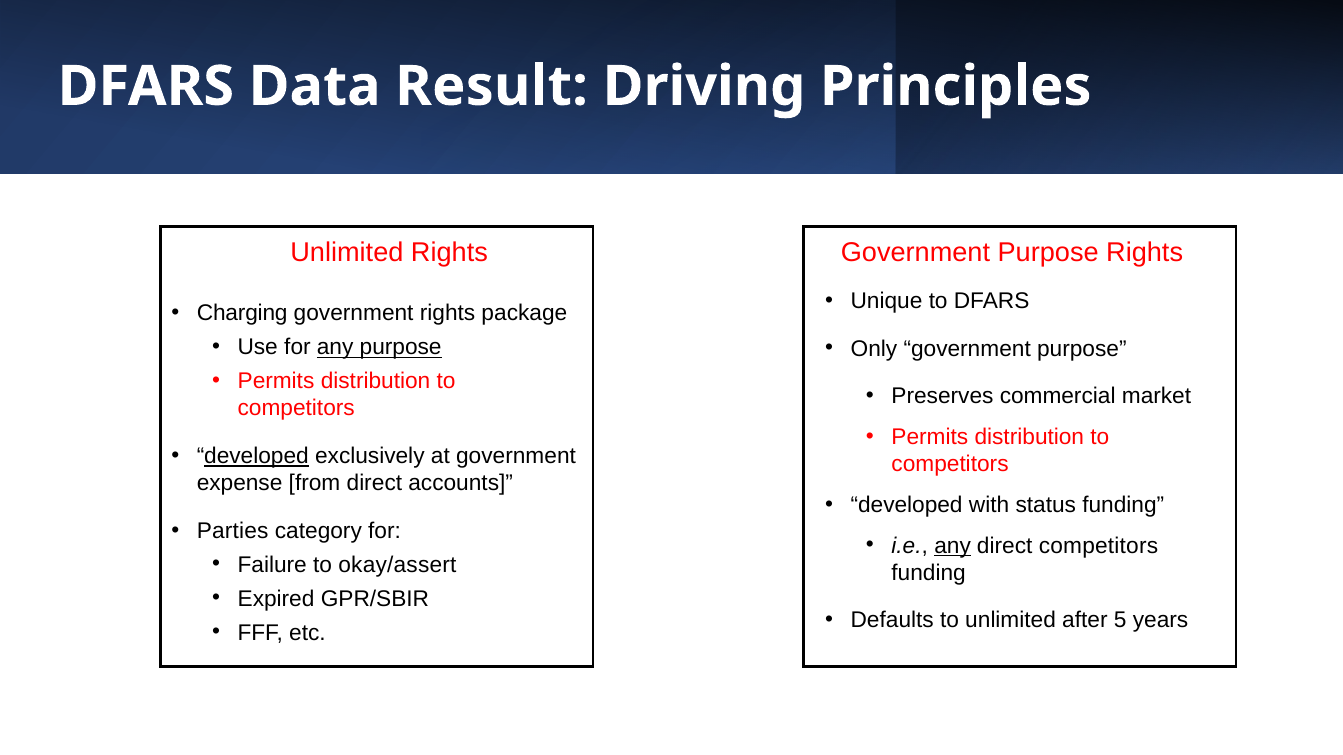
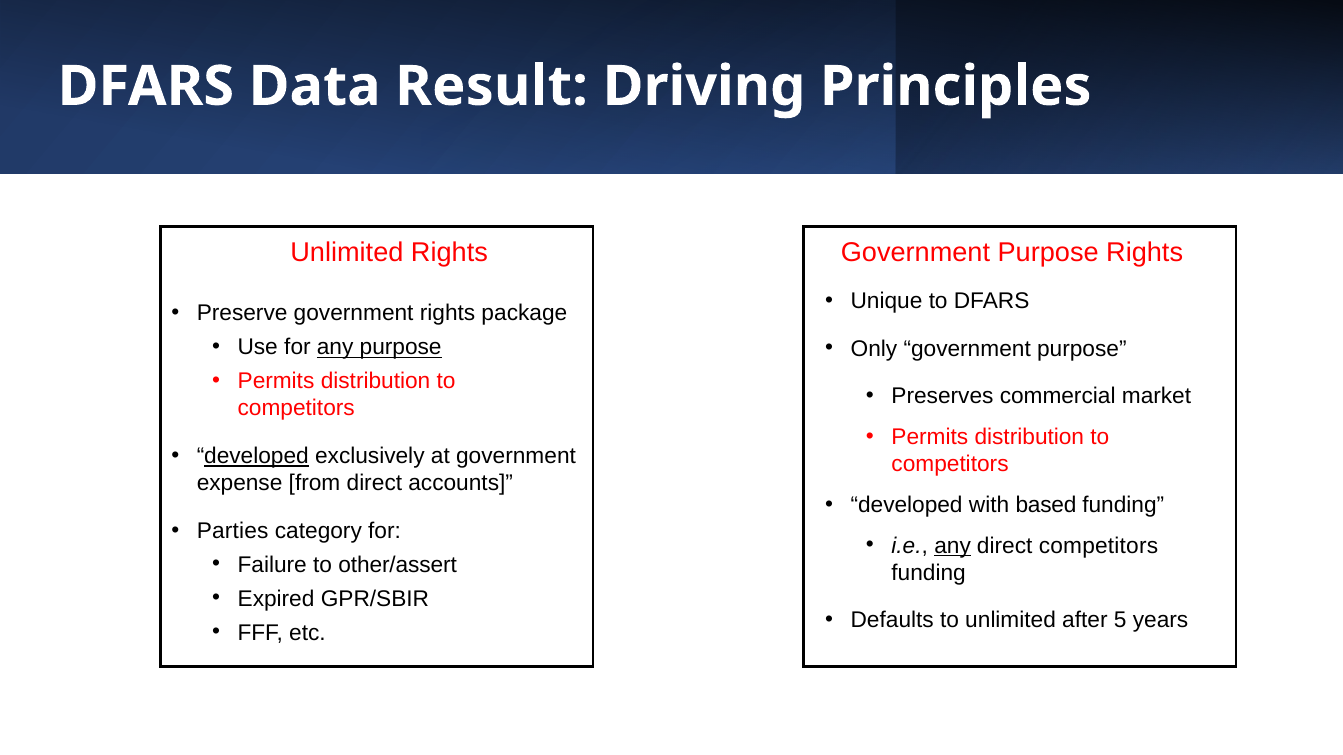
Charging: Charging -> Preserve
status: status -> based
okay/assert: okay/assert -> other/assert
